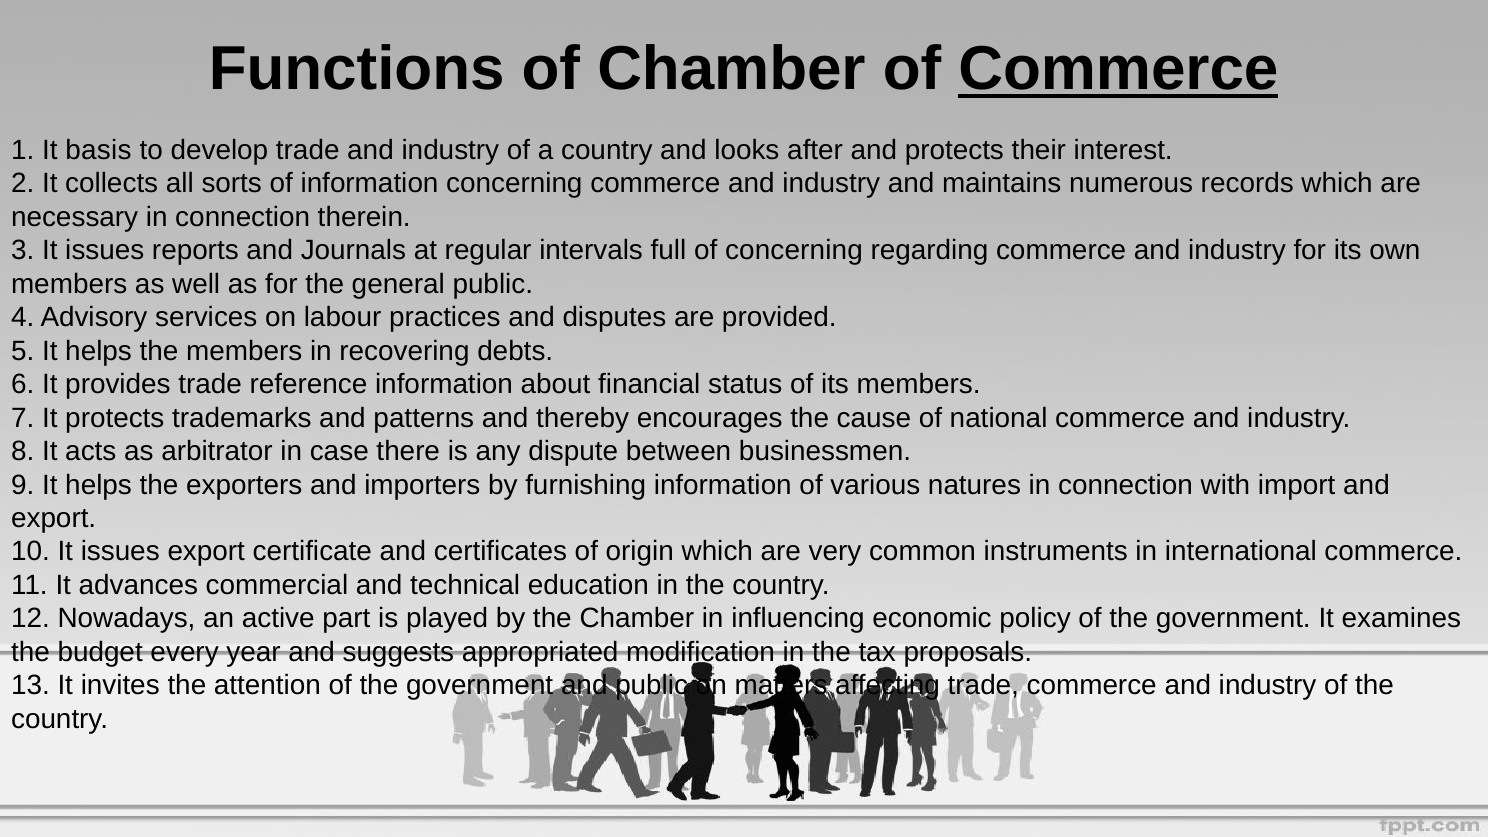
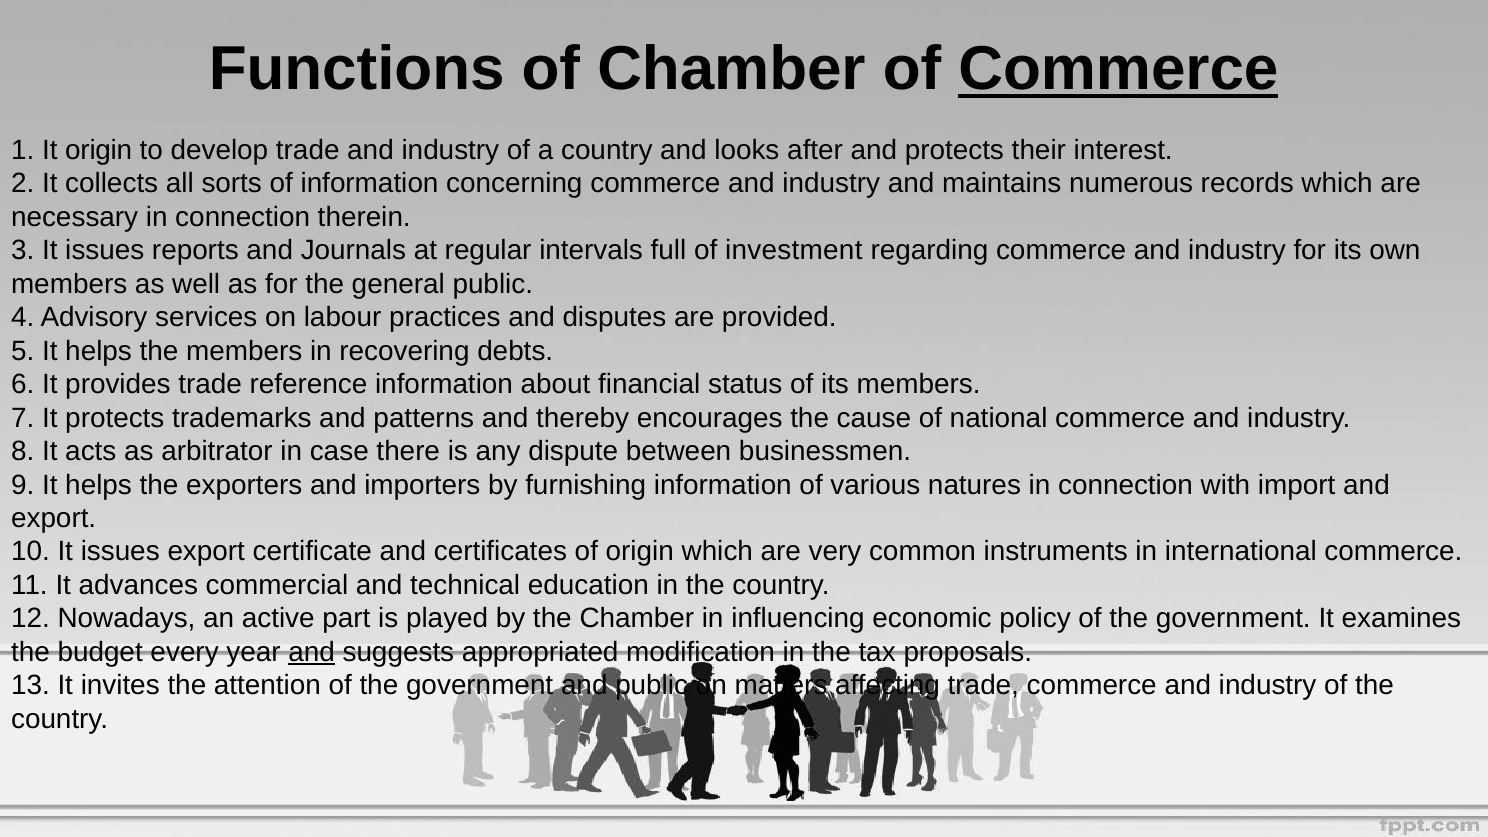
It basis: basis -> origin
of concerning: concerning -> investment
and at (312, 652) underline: none -> present
